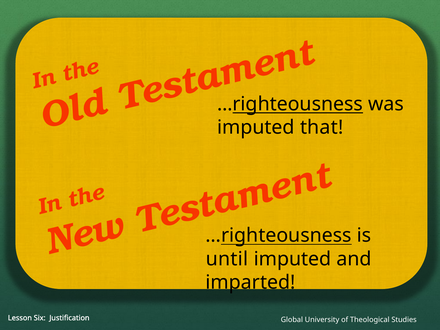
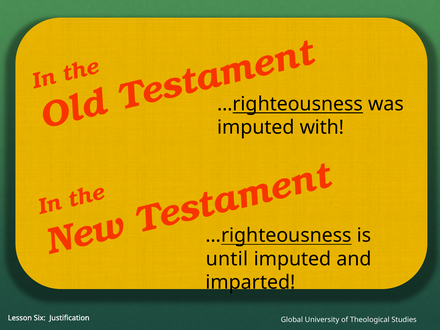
that: that -> with
